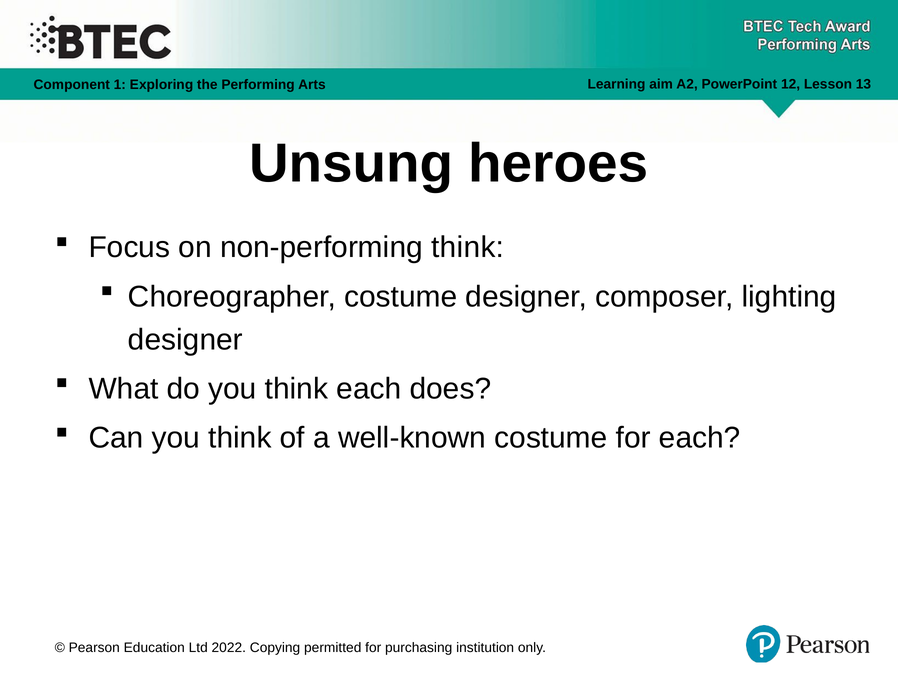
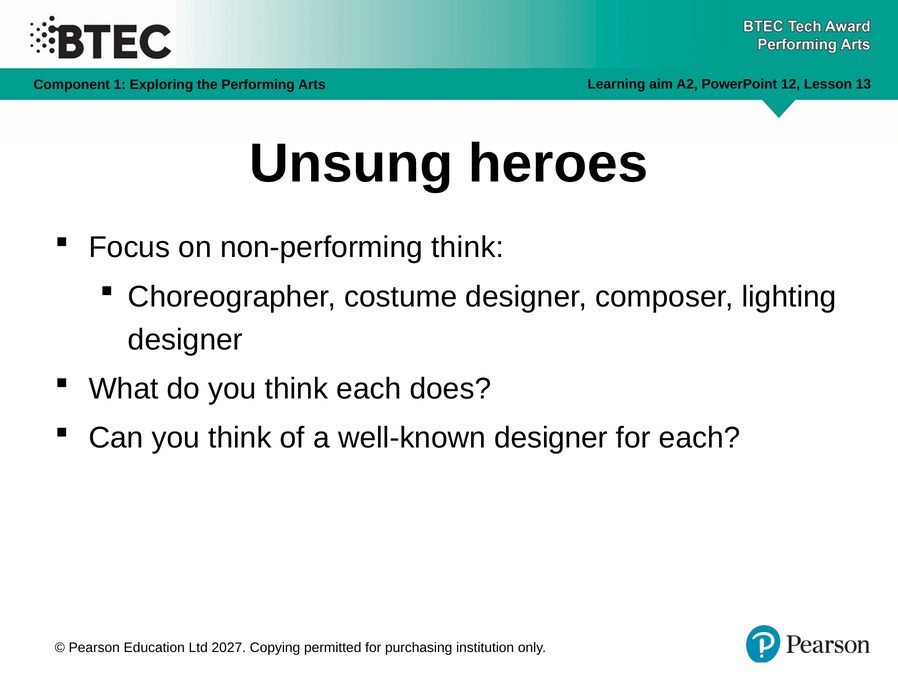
well-known costume: costume -> designer
2022: 2022 -> 2027
